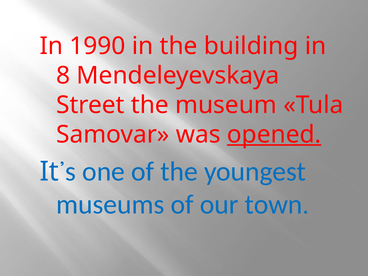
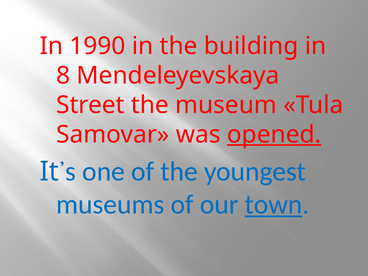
town underline: none -> present
